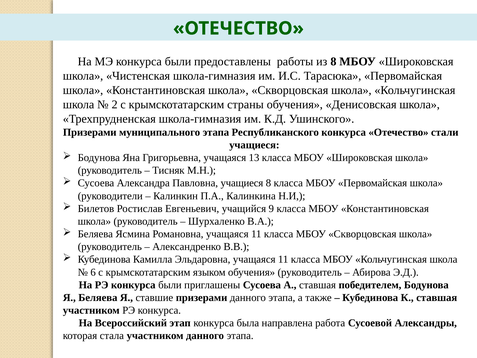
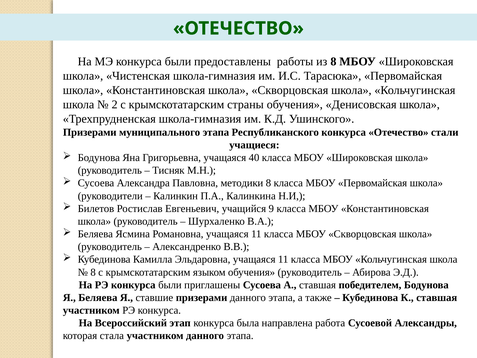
13: 13 -> 40
Павловна учащиеся: учащиеся -> методики
6 at (93, 272): 6 -> 8
